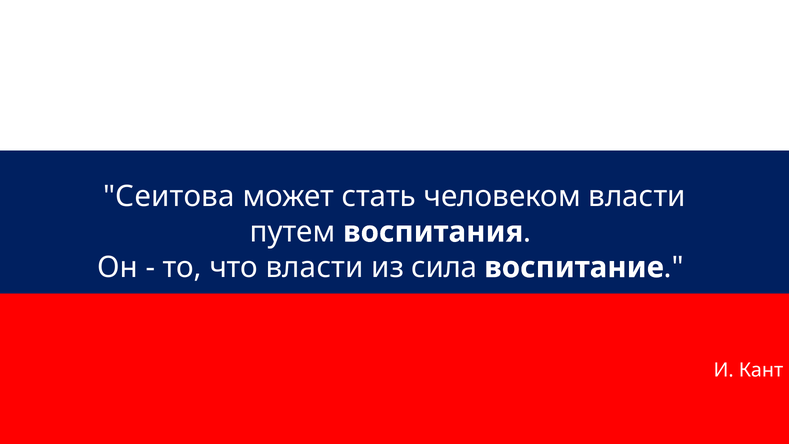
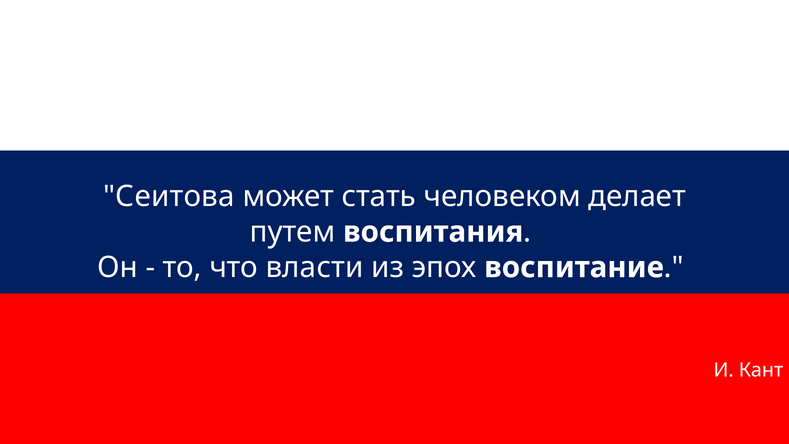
человеком власти: власти -> делает
сила: сила -> эпох
